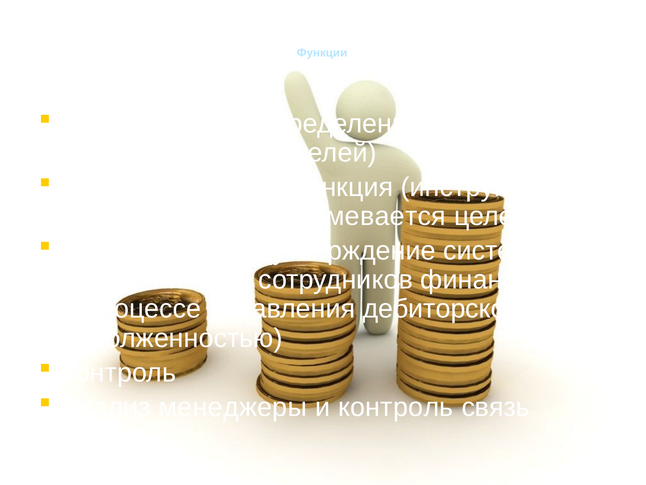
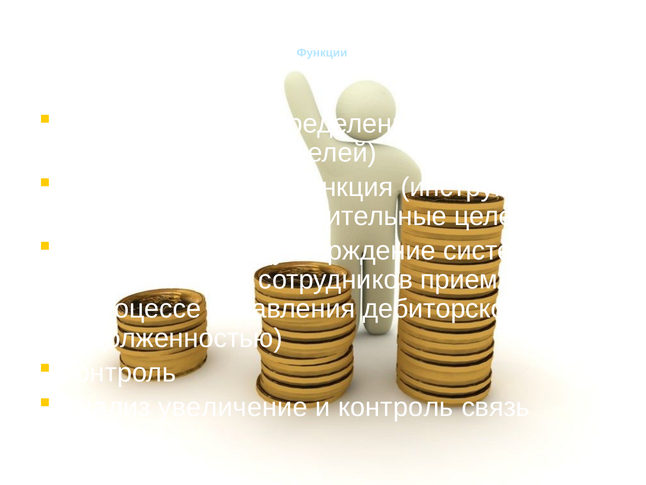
подразумевается: подразумевается -> предварительные
финансового: финансового -> приемлемого
менеджеры: менеджеры -> увеличение
